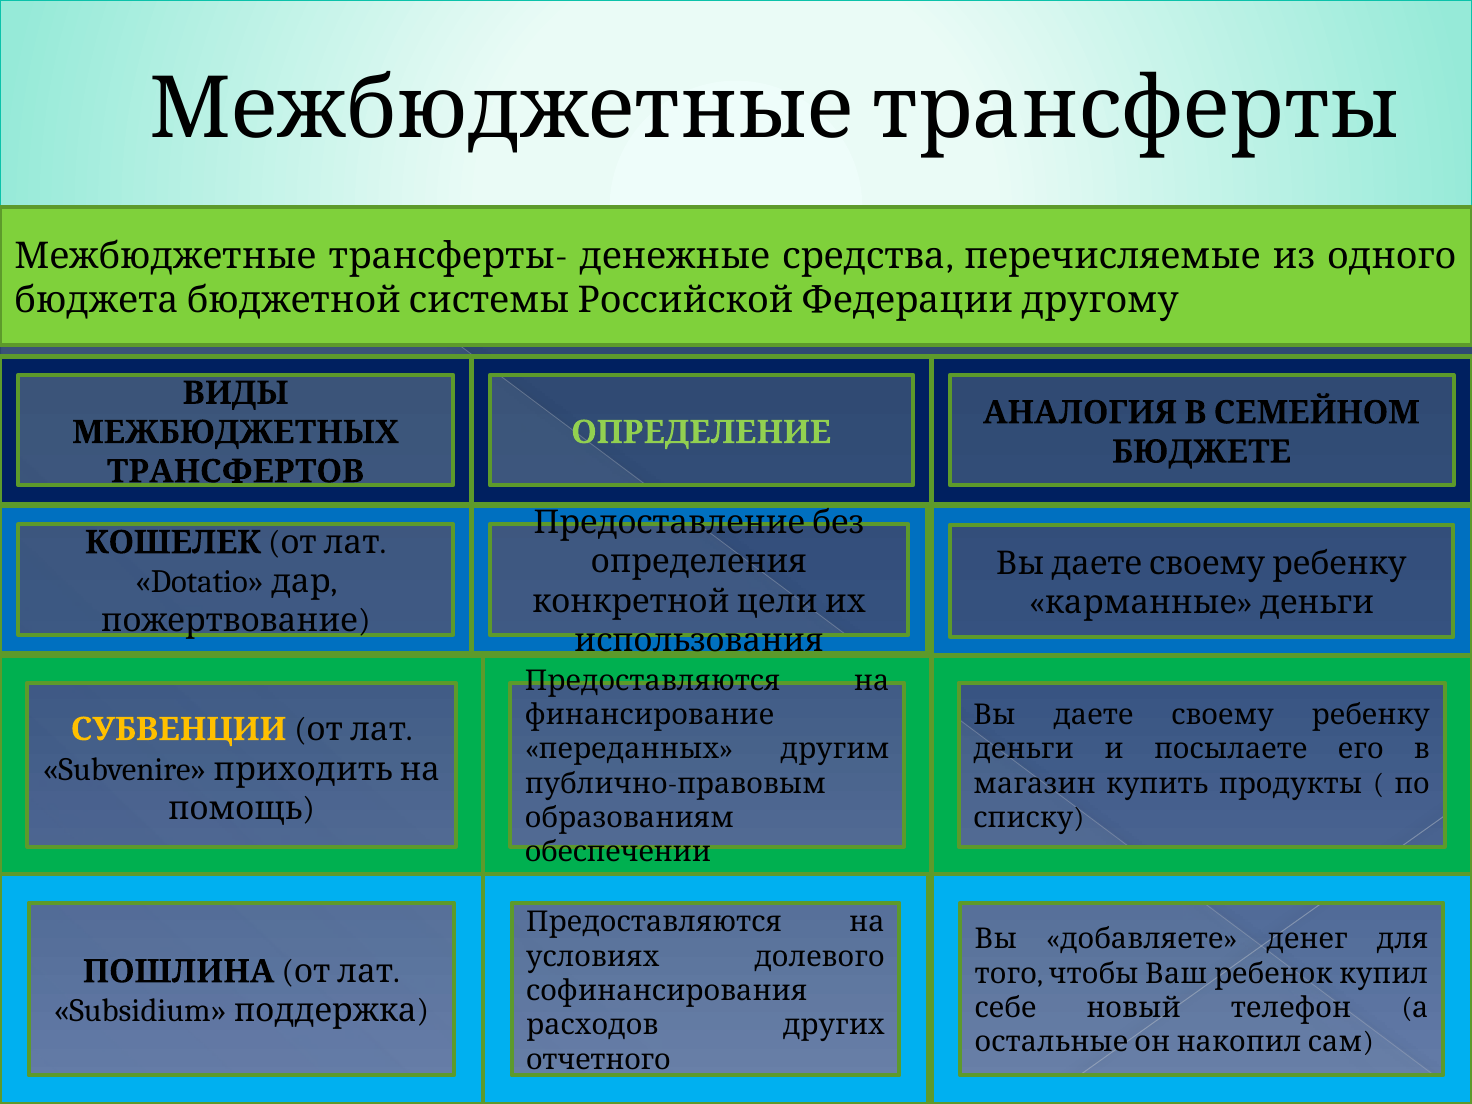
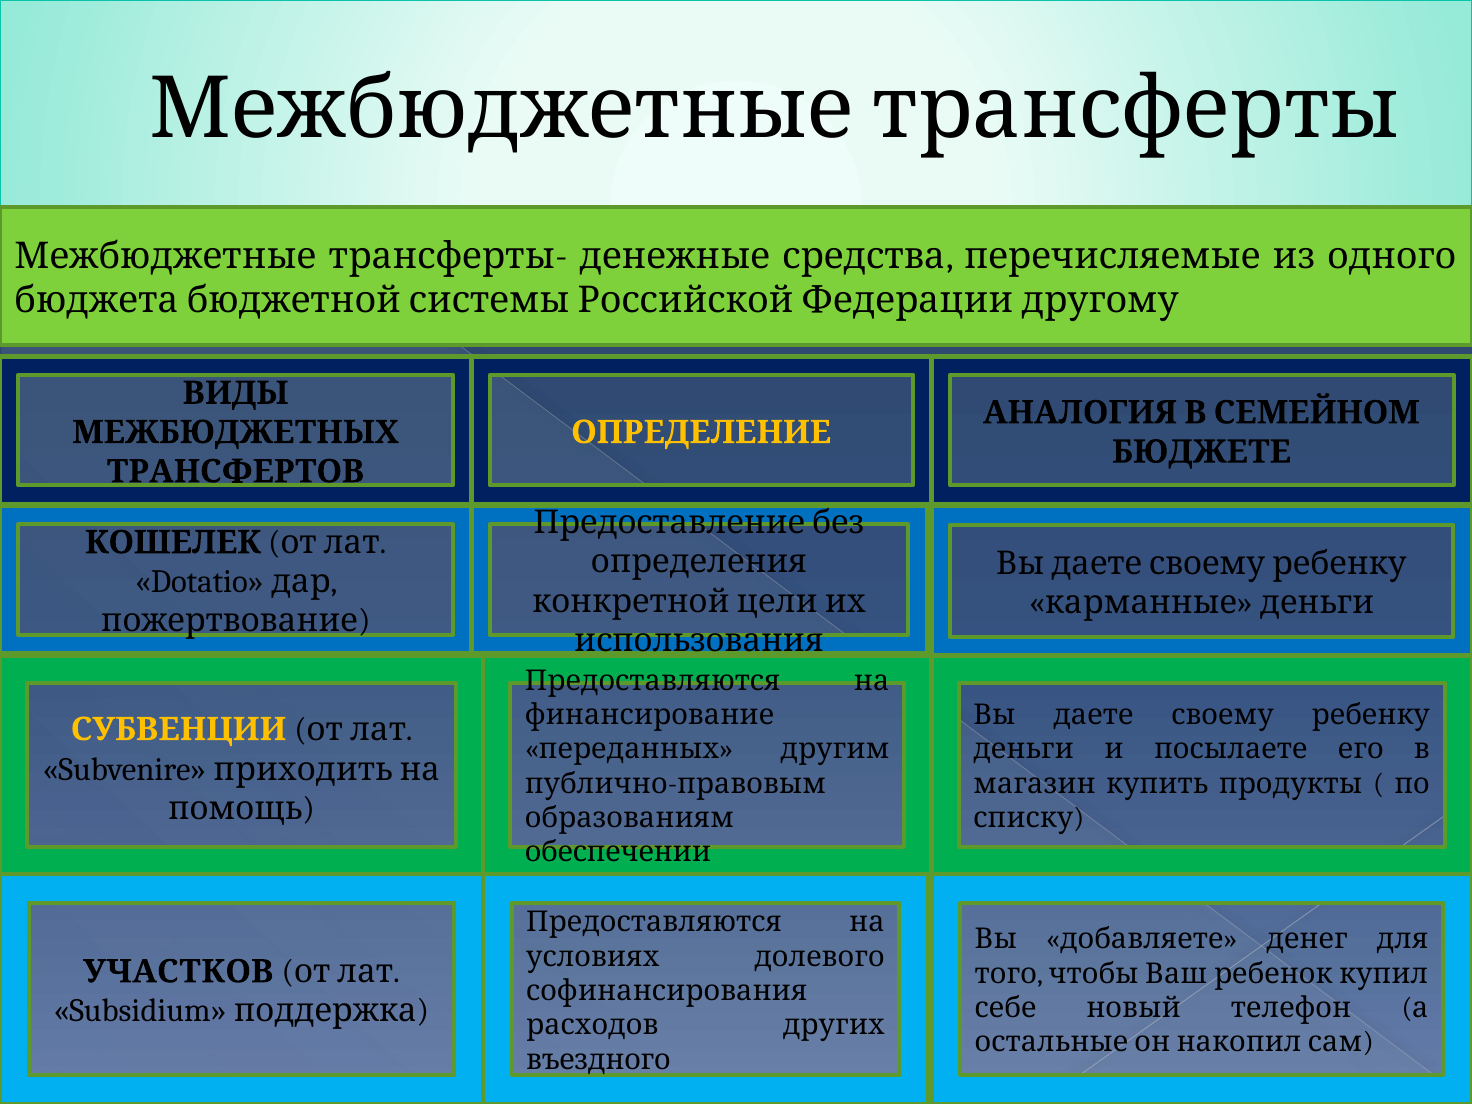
ОПРЕДЕЛЕНИЕ colour: light green -> yellow
ПОШЛИНА: ПОШЛИНА -> УЧАСТКОВ
отчетного: отчетного -> въездного
